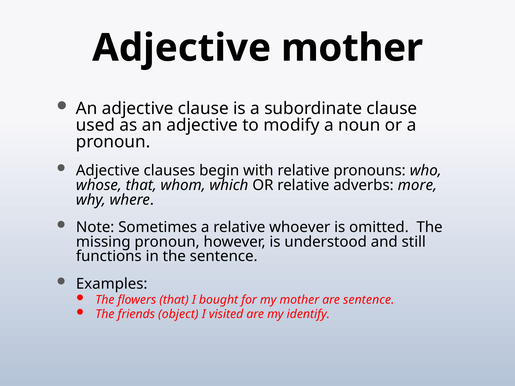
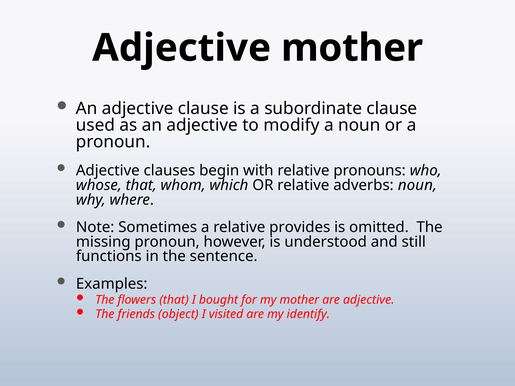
adverbs more: more -> noun
whoever: whoever -> provides
are sentence: sentence -> adjective
